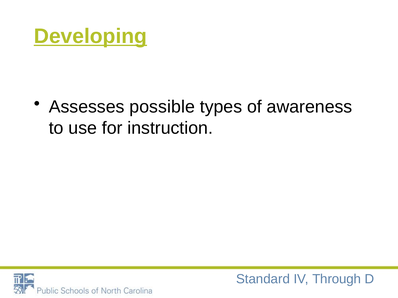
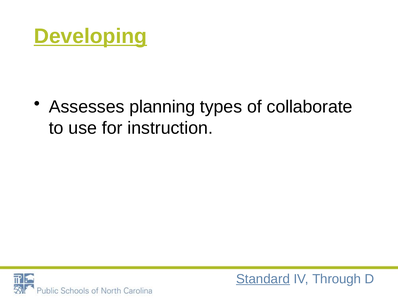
possible: possible -> planning
awareness: awareness -> collaborate
Standard underline: none -> present
